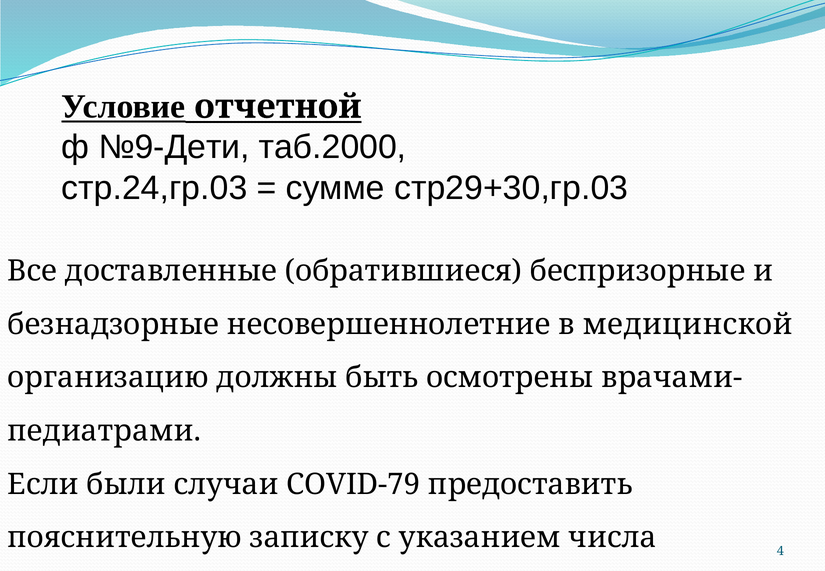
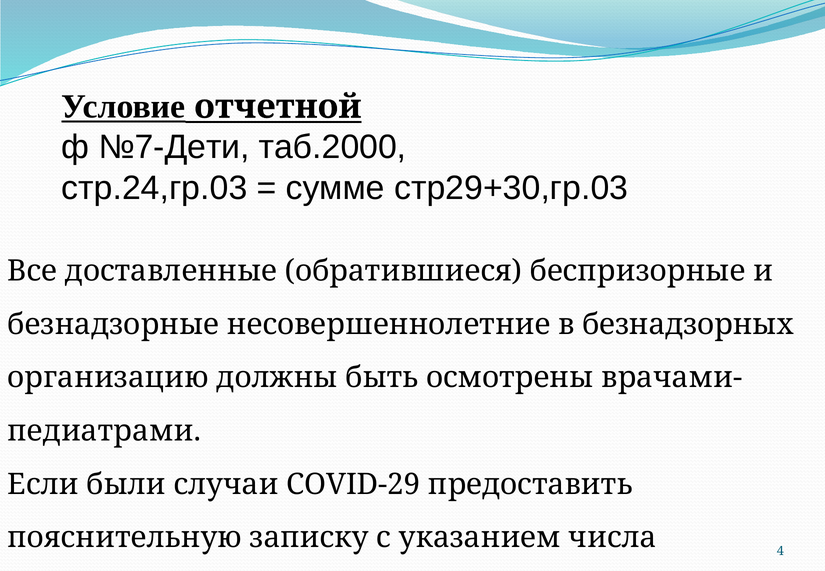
№9-Дети: №9-Дети -> №7-Дети
медицинской: медицинской -> безнадзорных
COVID-79: COVID-79 -> COVID-29
